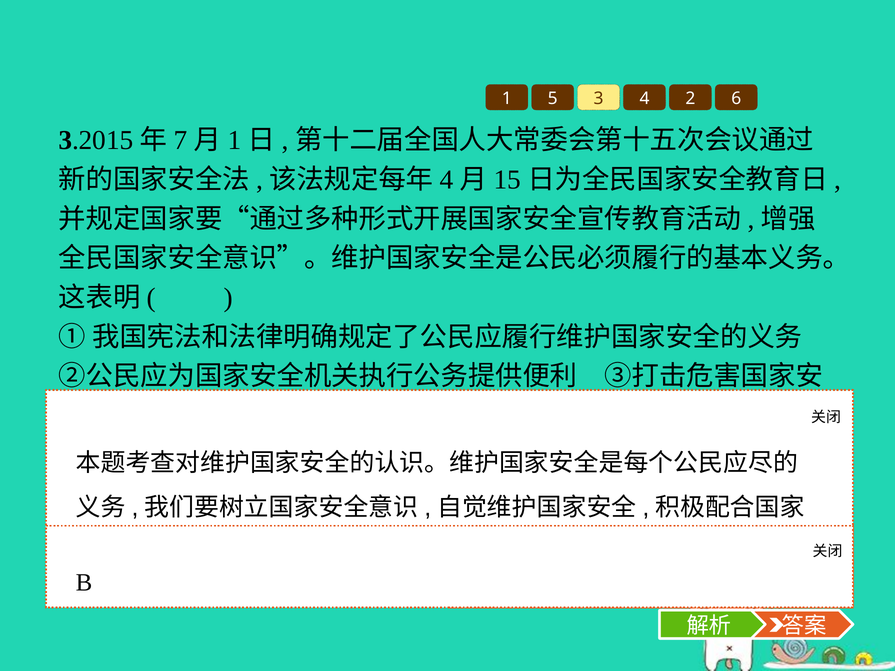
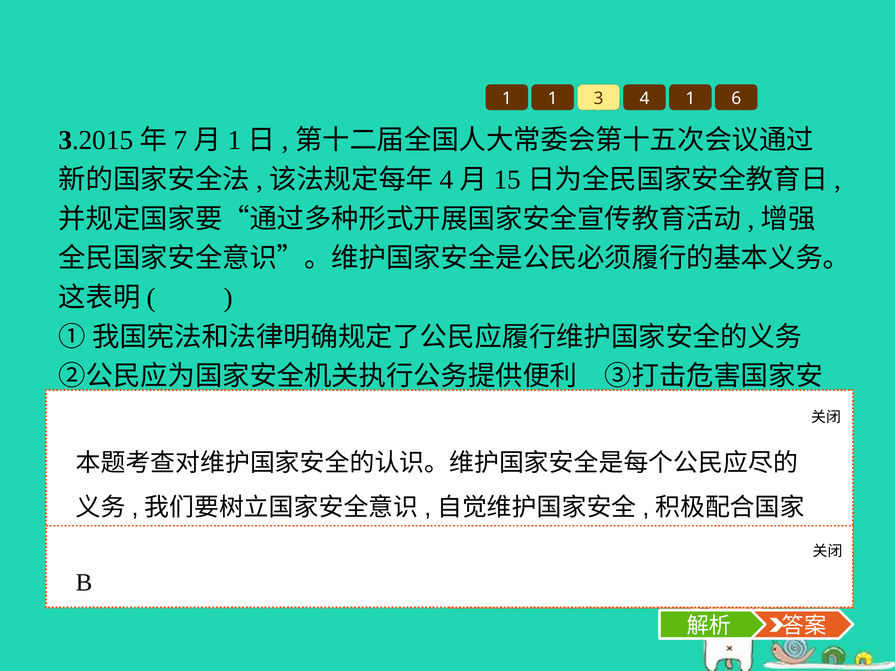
1 5: 5 -> 1
4 2: 2 -> 1
